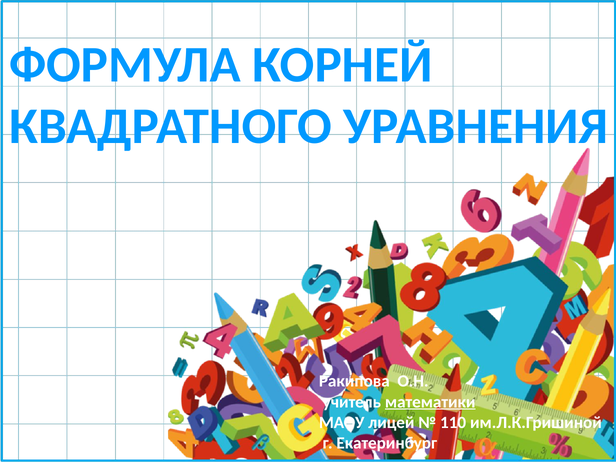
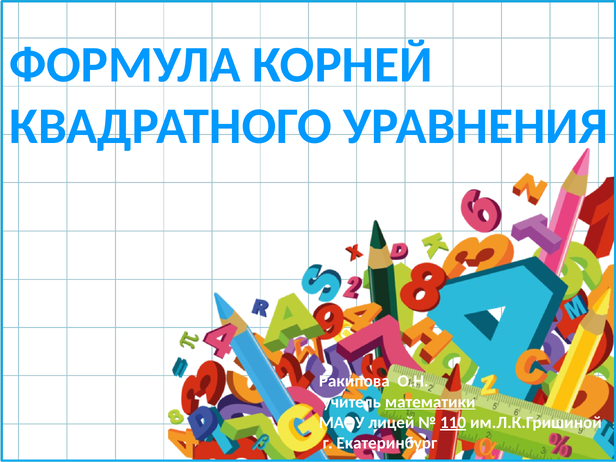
110 underline: none -> present
